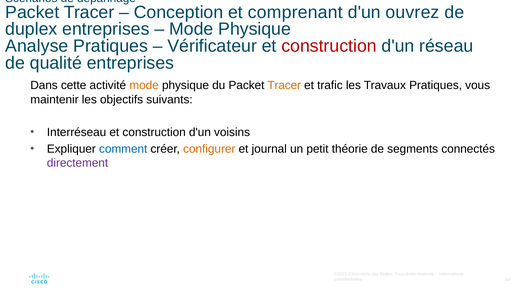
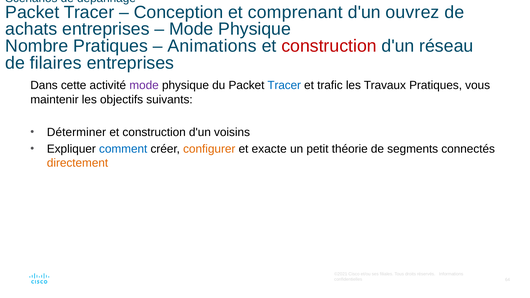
duplex: duplex -> achats
Analyse: Analyse -> Nombre
Vérificateur: Vérificateur -> Animations
qualité: qualité -> filaires
mode at (144, 85) colour: orange -> purple
Tracer at (284, 85) colour: orange -> blue
Interréseau: Interréseau -> Déterminer
journal: journal -> exacte
directement colour: purple -> orange
